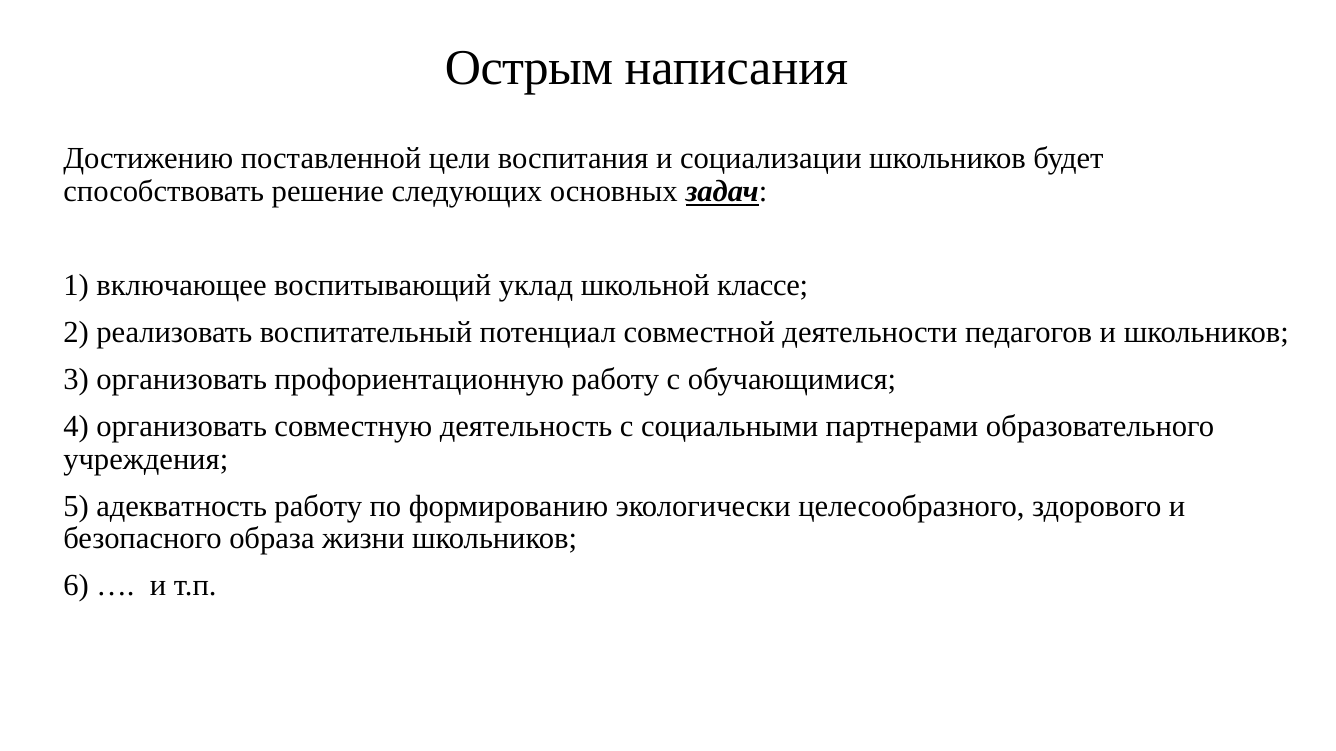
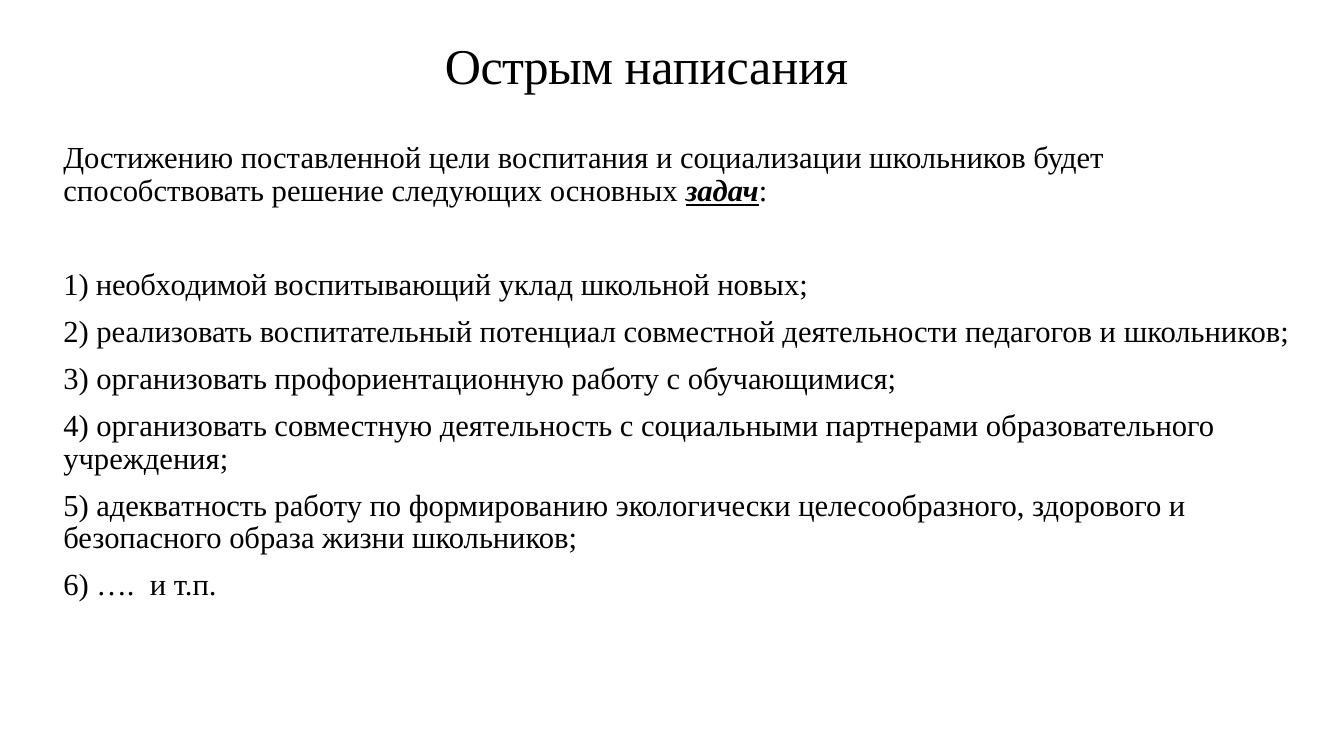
включающее: включающее -> необходимой
классе: классе -> новых
